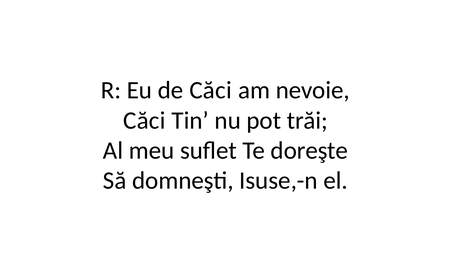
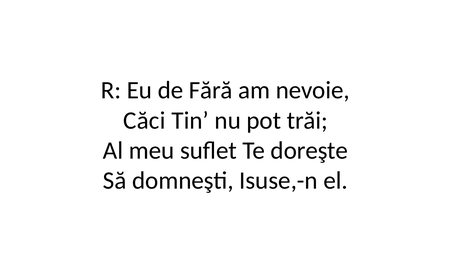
de Căci: Căci -> Fără
